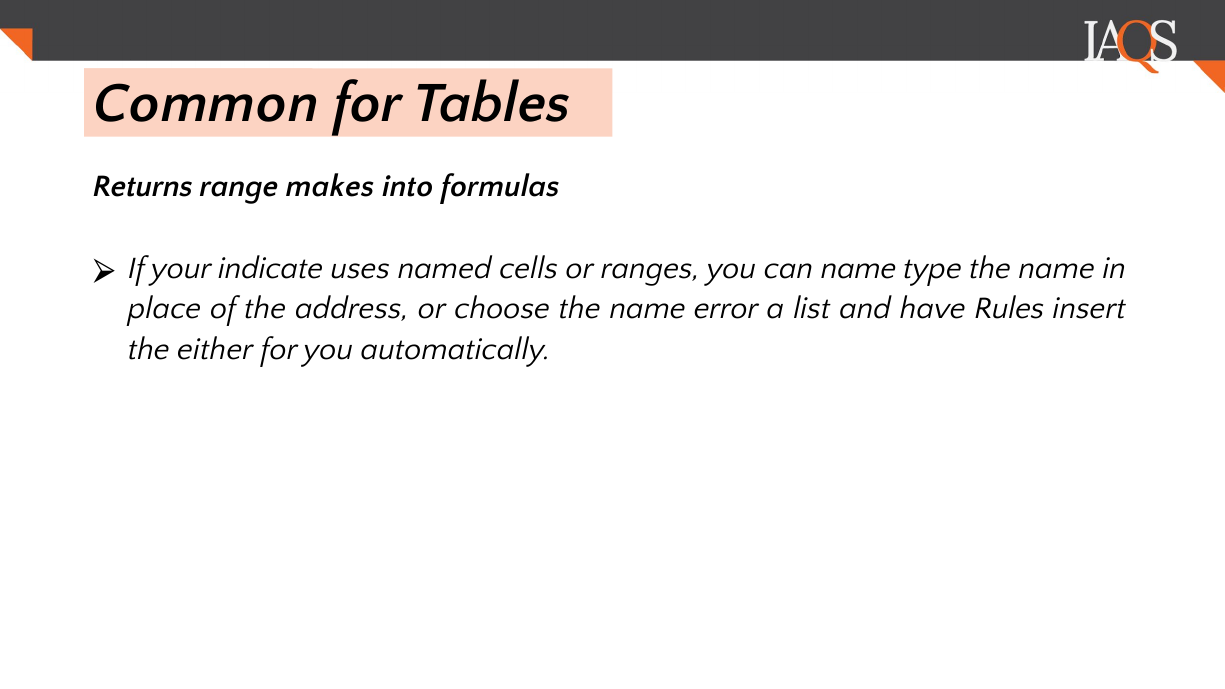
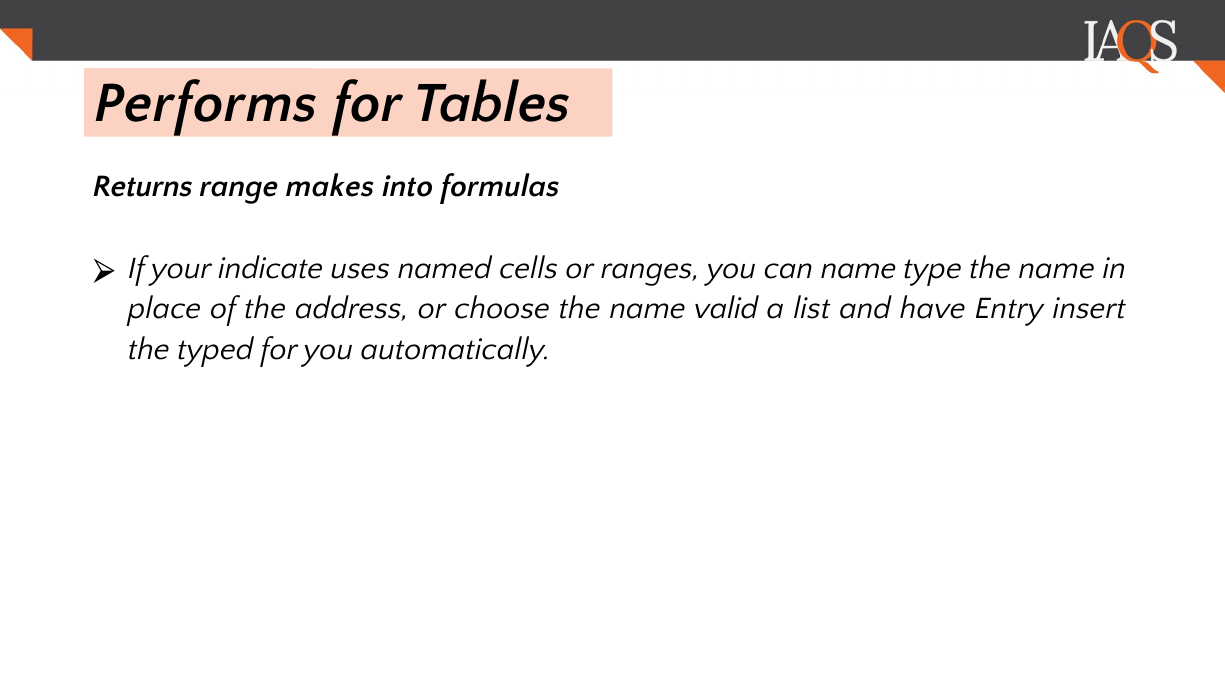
Common: Common -> Performs
error: error -> valid
Rules: Rules -> Entry
either: either -> typed
